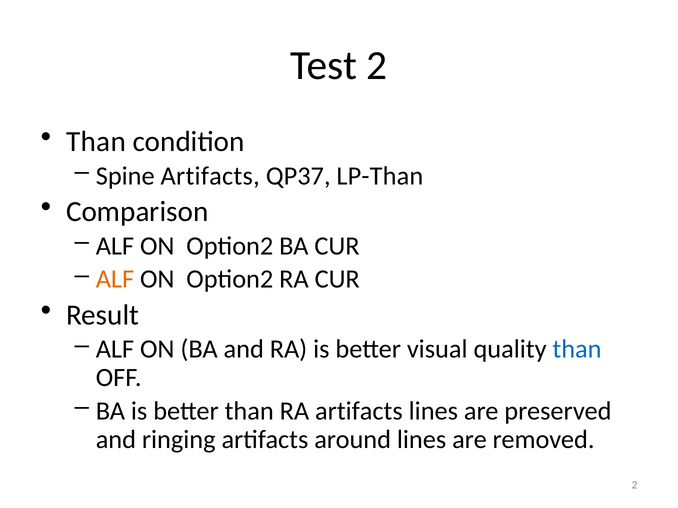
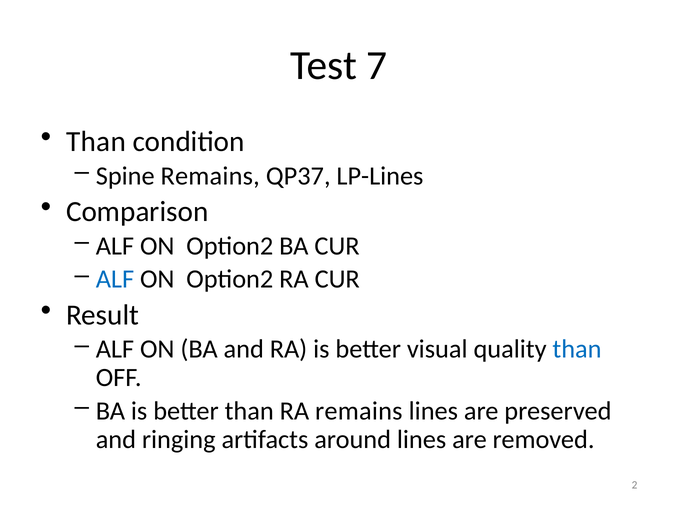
Test 2: 2 -> 7
Spine Artifacts: Artifacts -> Remains
LP-Than: LP-Than -> LP-Lines
ALF at (115, 279) colour: orange -> blue
RA artifacts: artifacts -> remains
